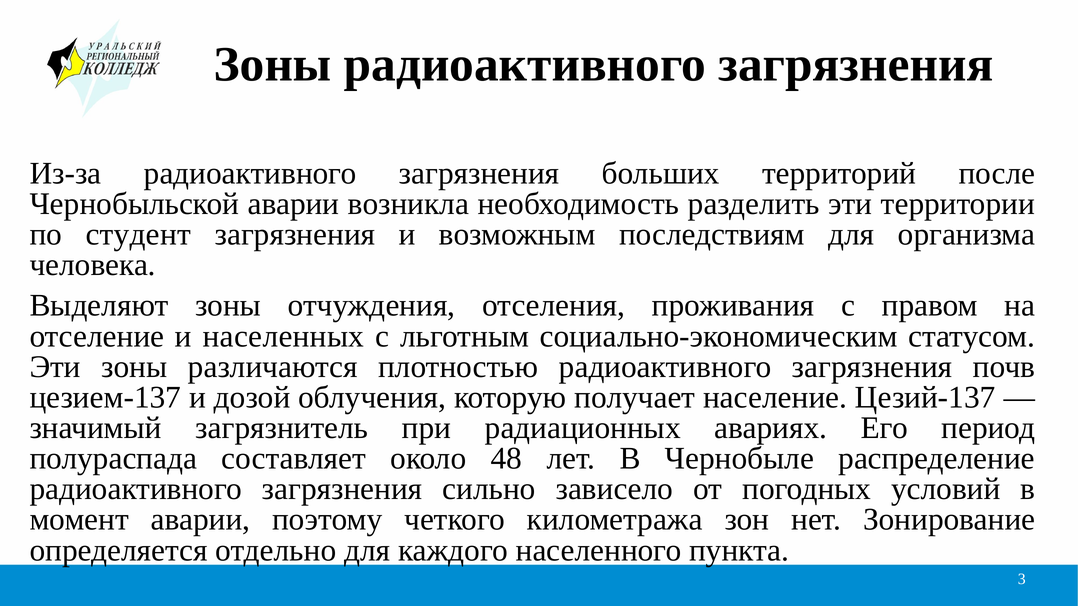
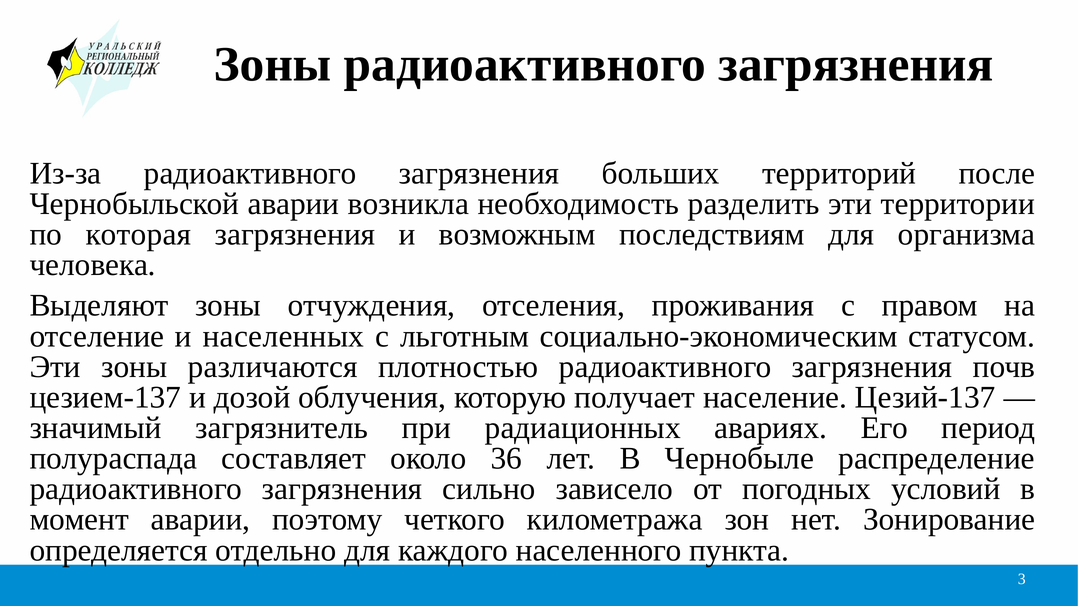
студент: студент -> которая
48: 48 -> 36
